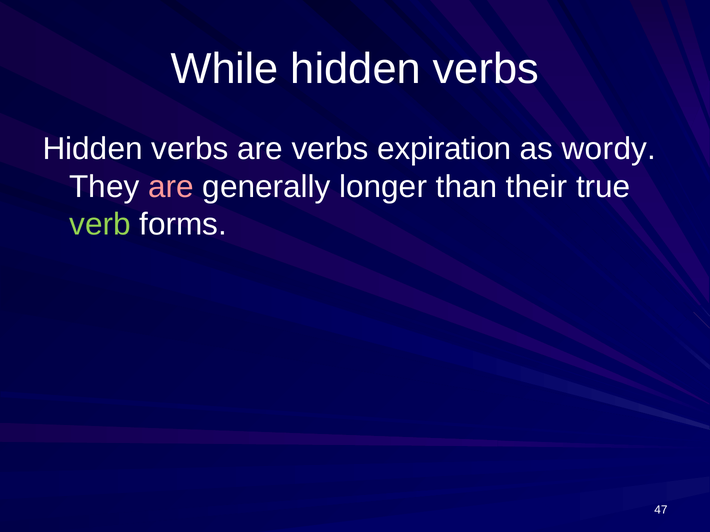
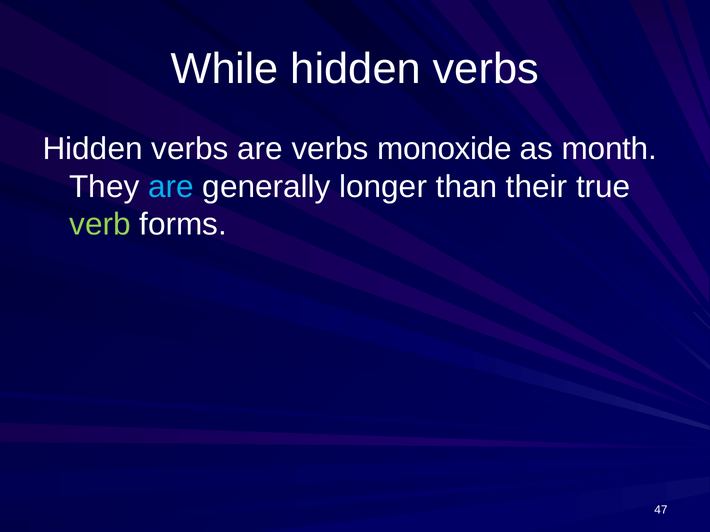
expiration: expiration -> monoxide
wordy: wordy -> month
are at (171, 187) colour: pink -> light blue
